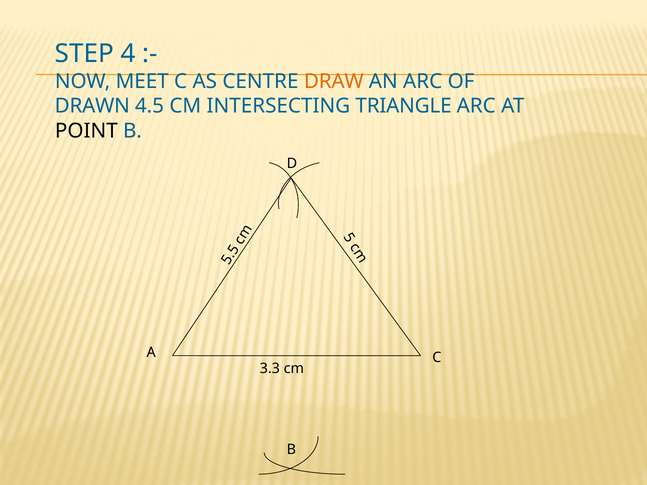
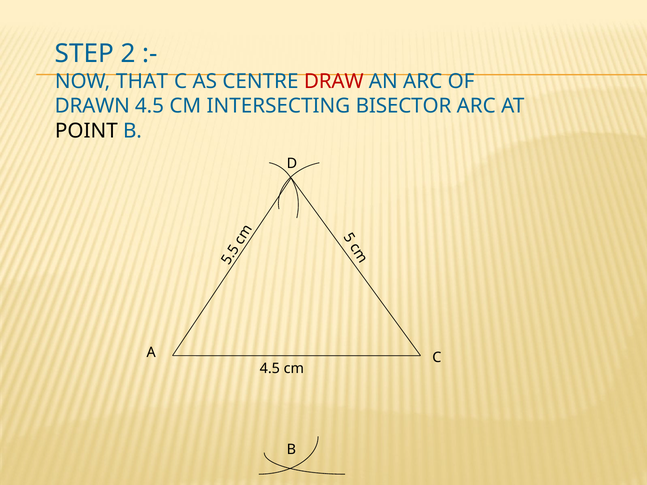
4: 4 -> 2
MEET: MEET -> THAT
DRAW colour: orange -> red
TRIANGLE: TRIANGLE -> BISECTOR
3.3 at (270, 369): 3.3 -> 4.5
